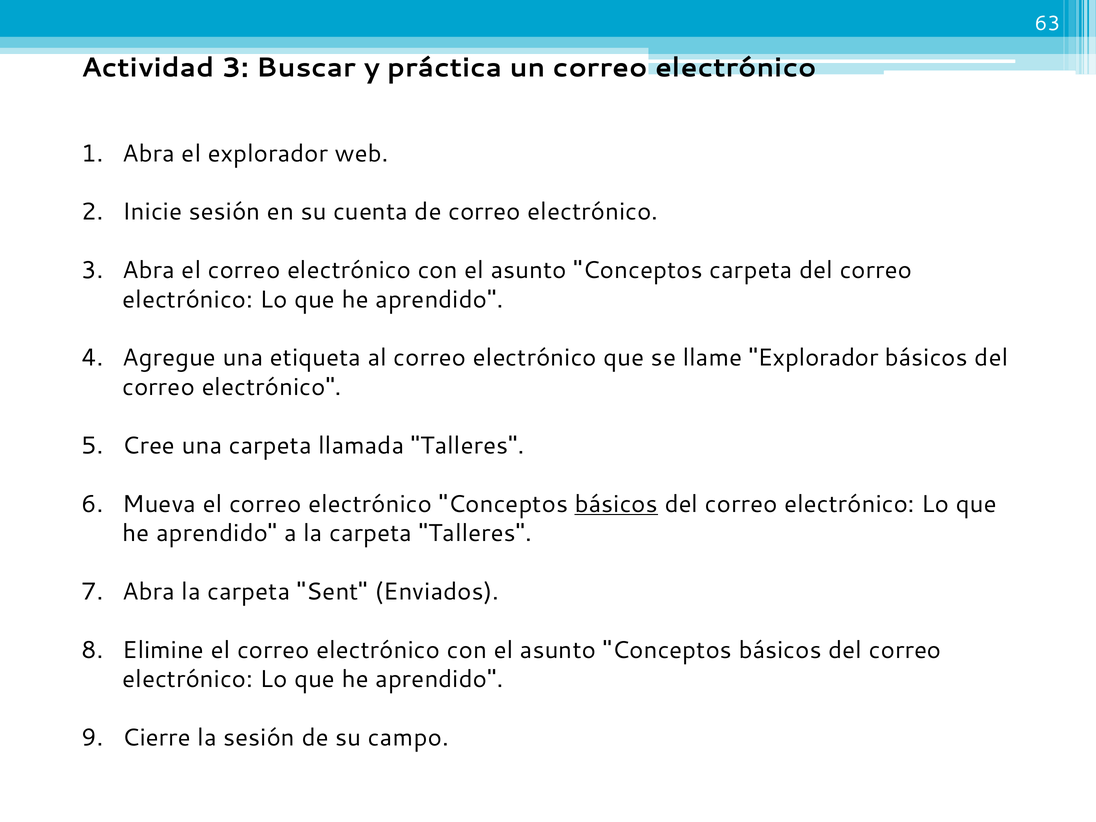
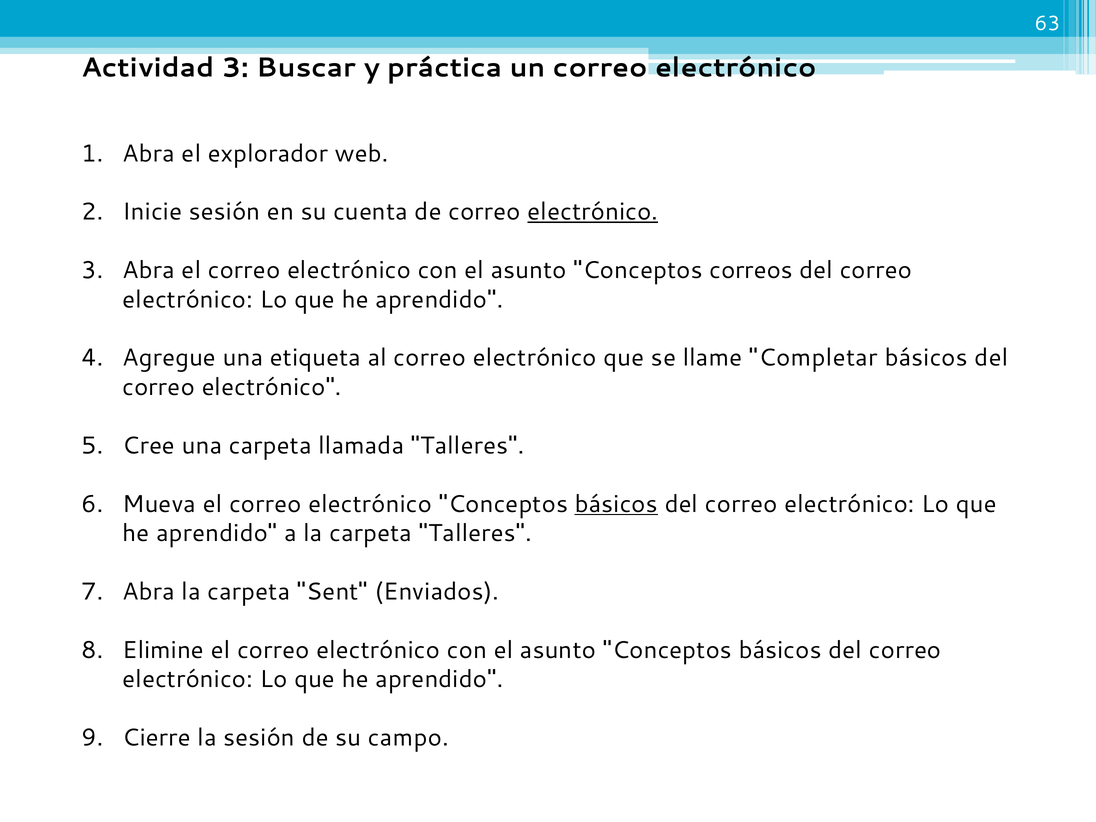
electrónico at (593, 212) underline: none -> present
Conceptos carpeta: carpeta -> correos
llame Explorador: Explorador -> Completar
